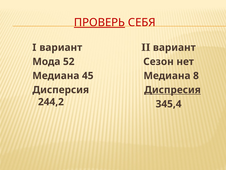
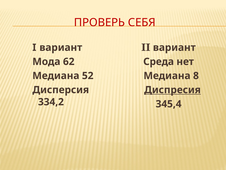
ПРОВЕРЬ underline: present -> none
52: 52 -> 62
Сезон: Сезон -> Среда
45: 45 -> 52
244,2: 244,2 -> 334,2
